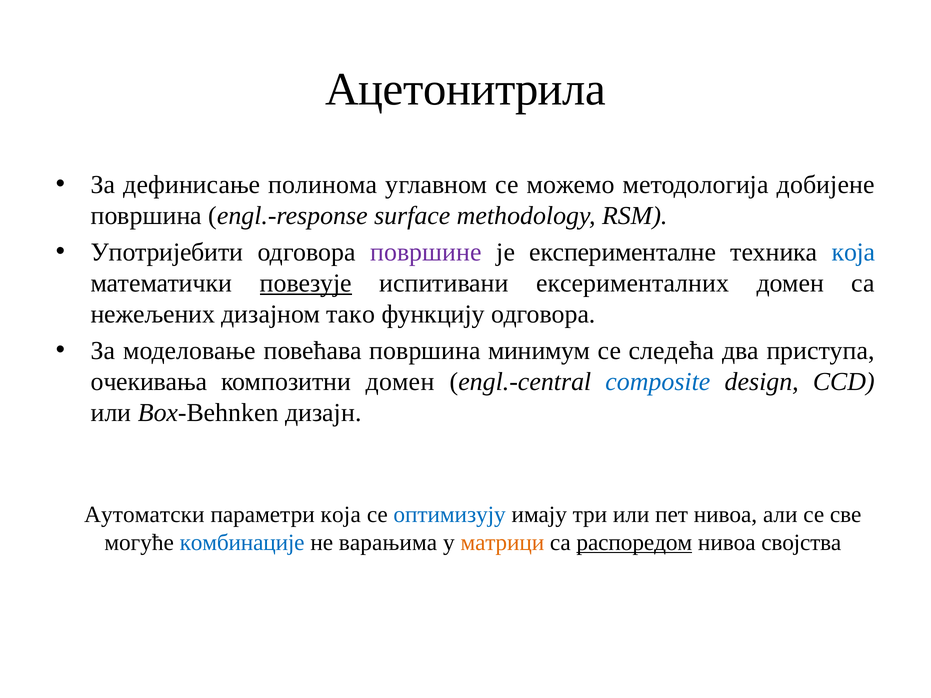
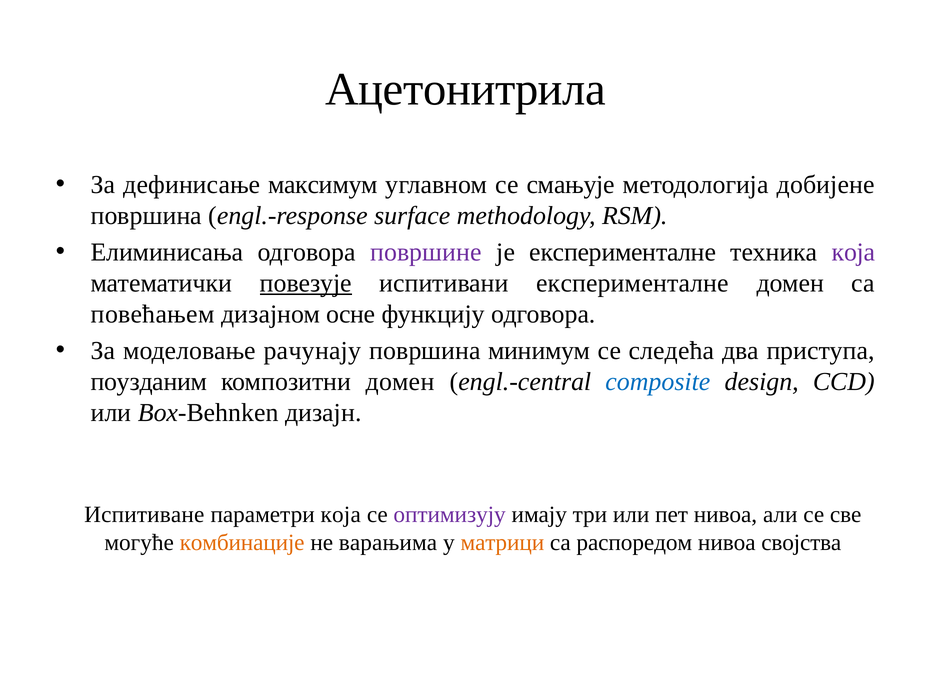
полинома: полинома -> максимум
можемо: можемо -> смањује
Употријебити: Употријебити -> Елиминисања
која at (853, 252) colour: blue -> purple
испитивани ексерименталних: ексерименталних -> експерименталне
нежељених: нежељених -> повећањем
тако: тако -> осне
повећава: повећава -> рачунају
очекивања: очекивања -> поузданим
Аутоматски: Аутоматски -> Испитиване
оптимизују colour: blue -> purple
комбинације colour: blue -> orange
распоредом underline: present -> none
